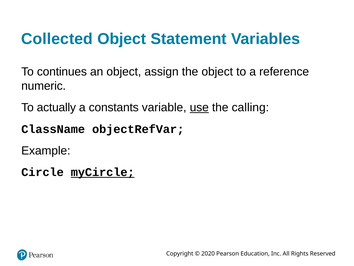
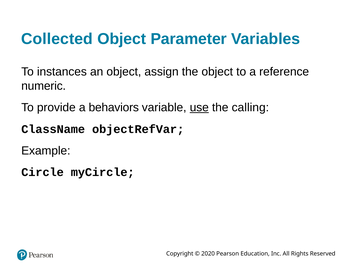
Statement: Statement -> Parameter
continues: continues -> instances
actually: actually -> provide
constants: constants -> behaviors
myCircle underline: present -> none
